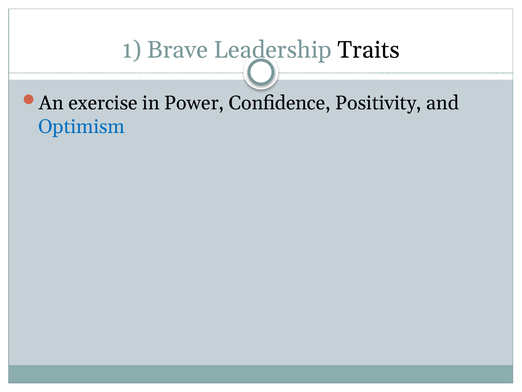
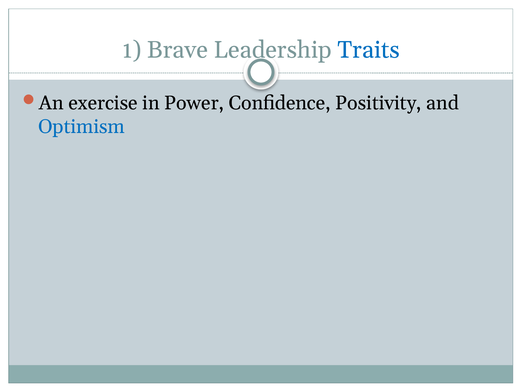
Traits colour: black -> blue
